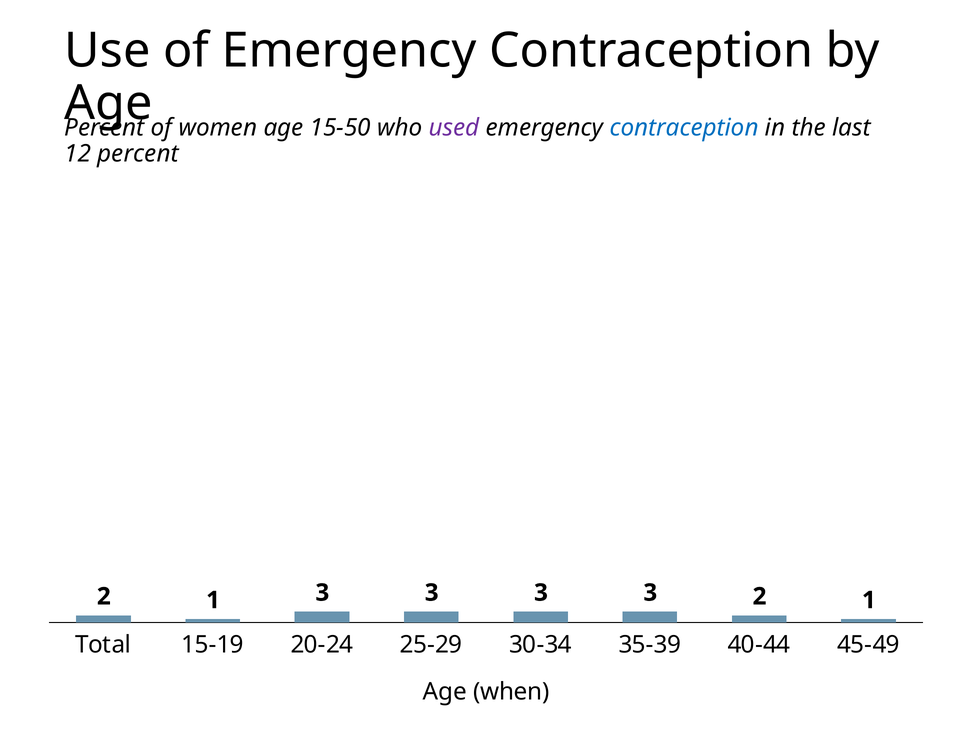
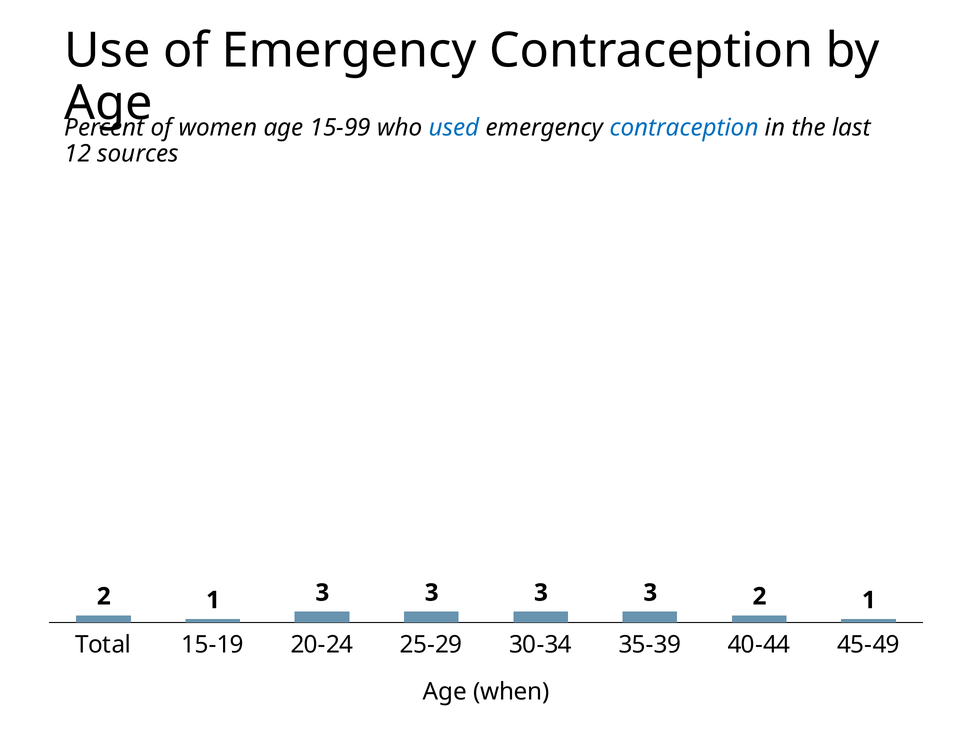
15-50: 15-50 -> 15-99
used colour: purple -> blue
12 percent: percent -> sources
